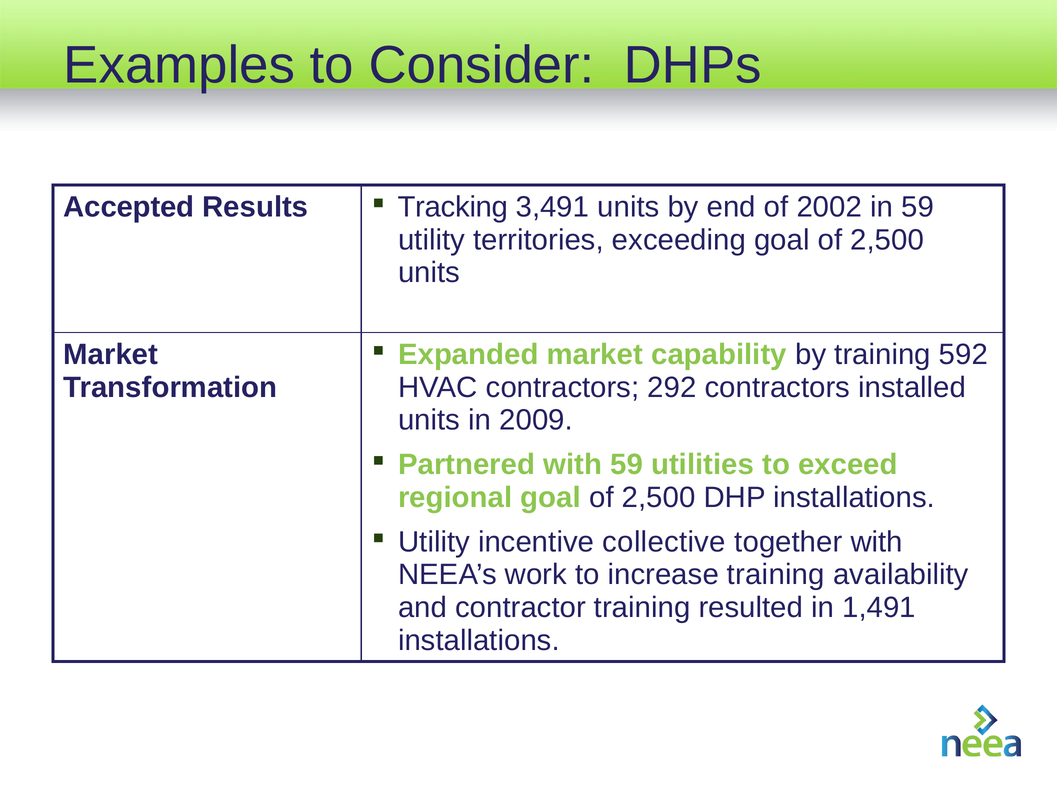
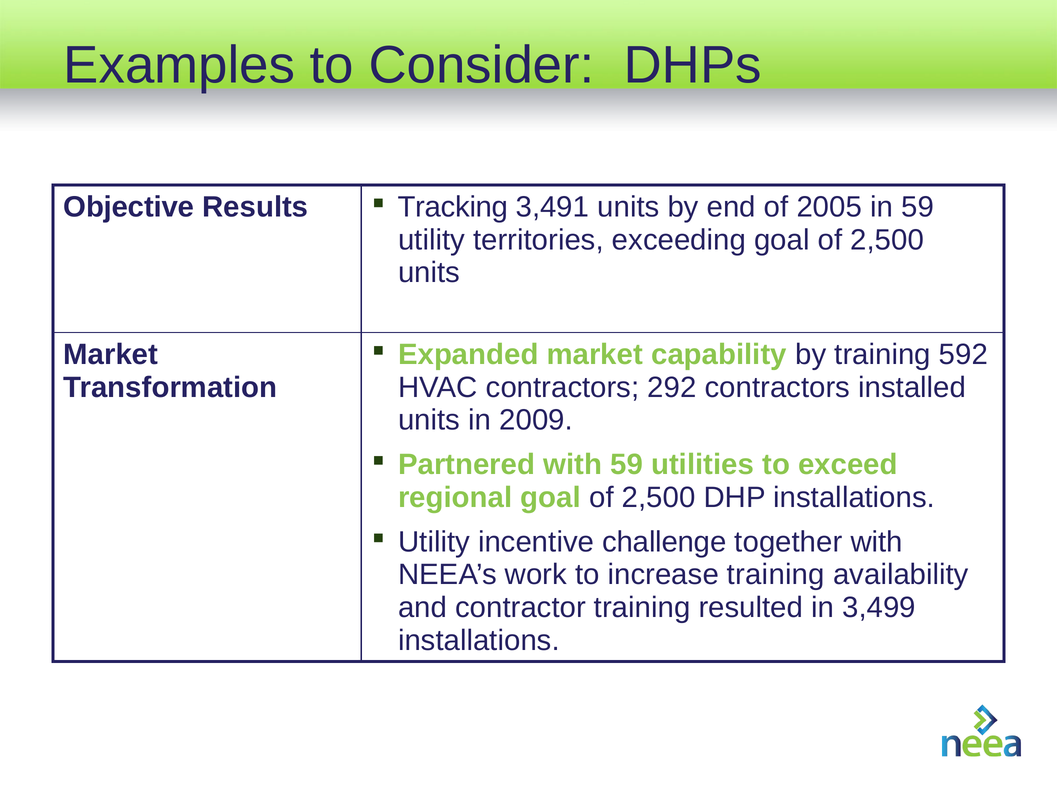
Accepted: Accepted -> Objective
2002: 2002 -> 2005
collective: collective -> challenge
1,491: 1,491 -> 3,499
